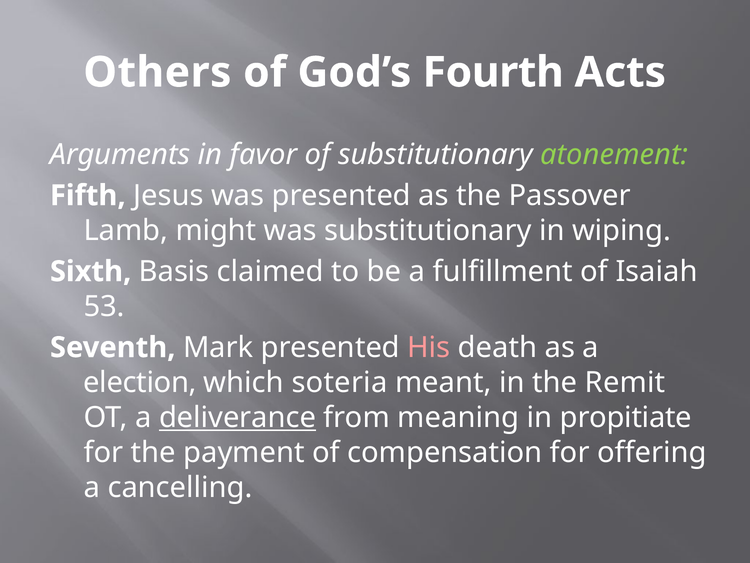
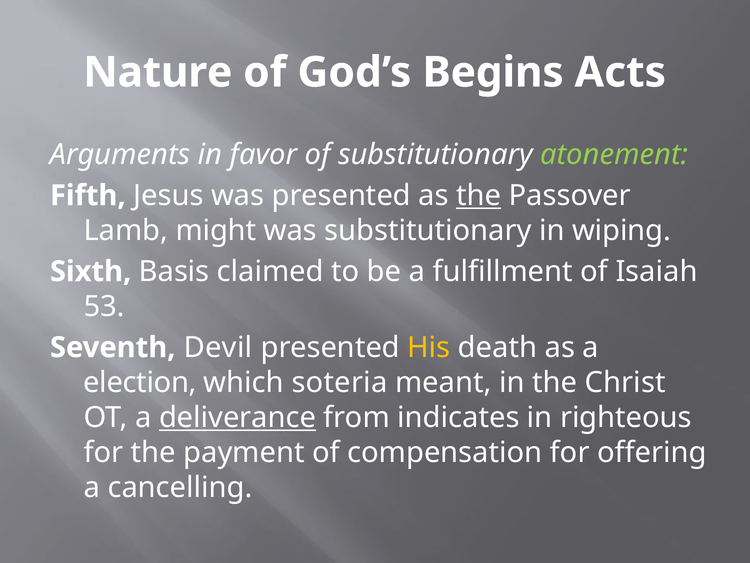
Others: Others -> Nature
Fourth: Fourth -> Begins
the at (479, 195) underline: none -> present
Mark: Mark -> Devil
His colour: pink -> yellow
Remit: Remit -> Christ
meaning: meaning -> indicates
propitiate: propitiate -> righteous
